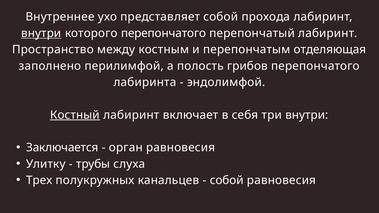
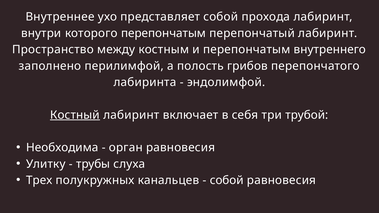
внутри at (41, 33) underline: present -> none
которого перепончатого: перепончатого -> перепончатым
отделяющая: отделяющая -> внутреннего
три внутри: внутри -> трубой
Заключается: Заключается -> Необходима
